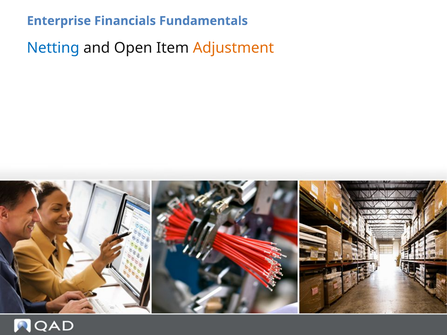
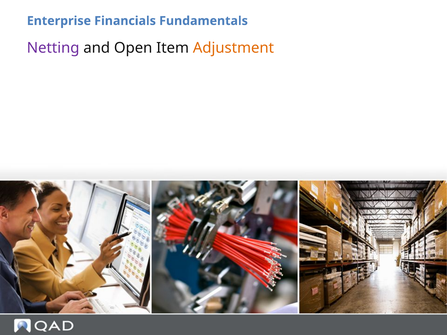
Netting colour: blue -> purple
